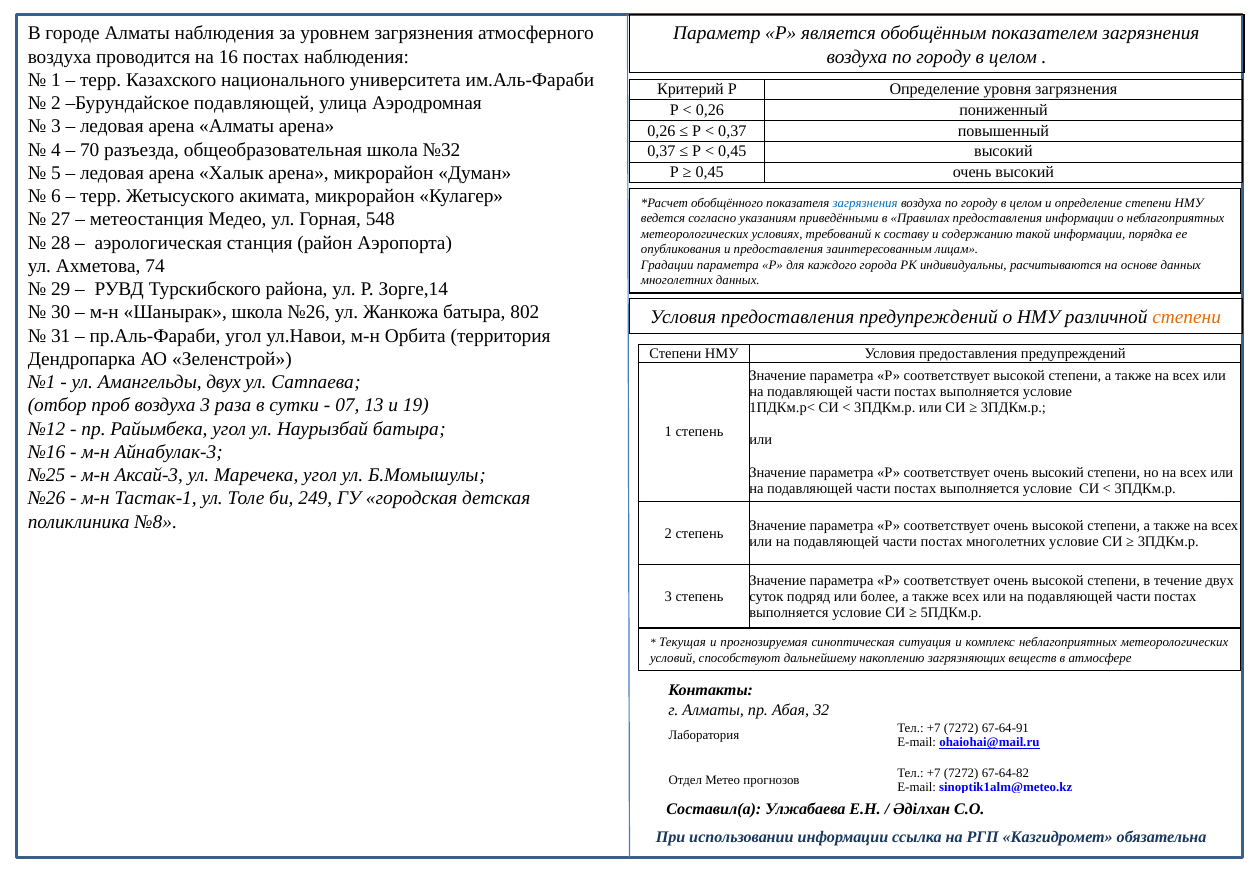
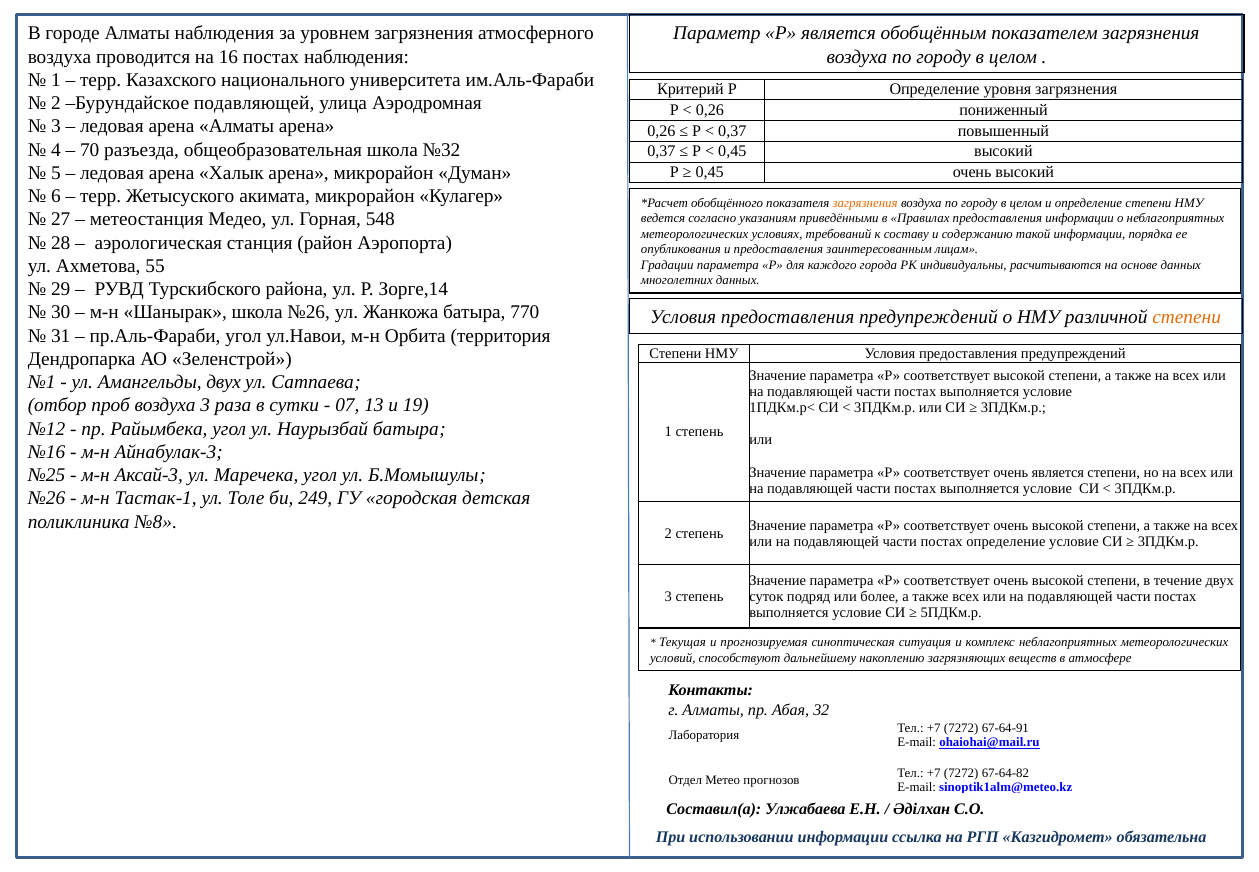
загрязнения at (865, 203) colour: blue -> orange
74: 74 -> 55
802: 802 -> 770
соответствует очень высокий: высокий -> является
постах многолетних: многолетних -> определение
